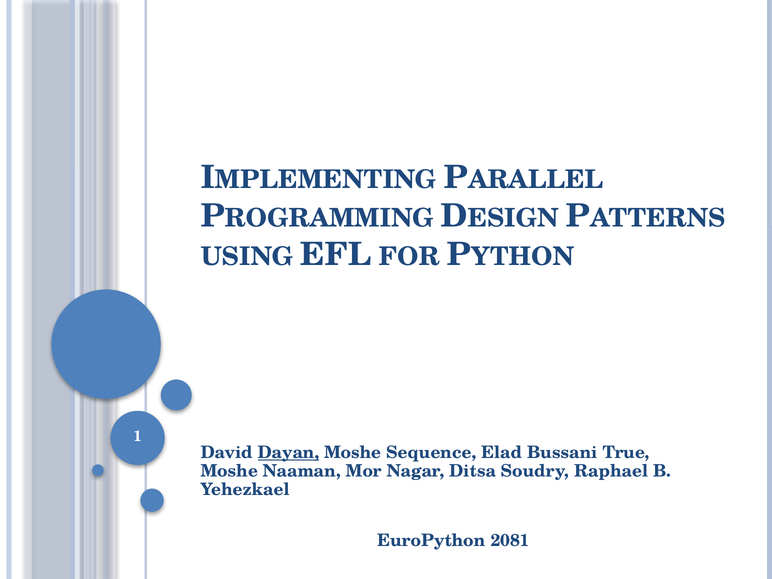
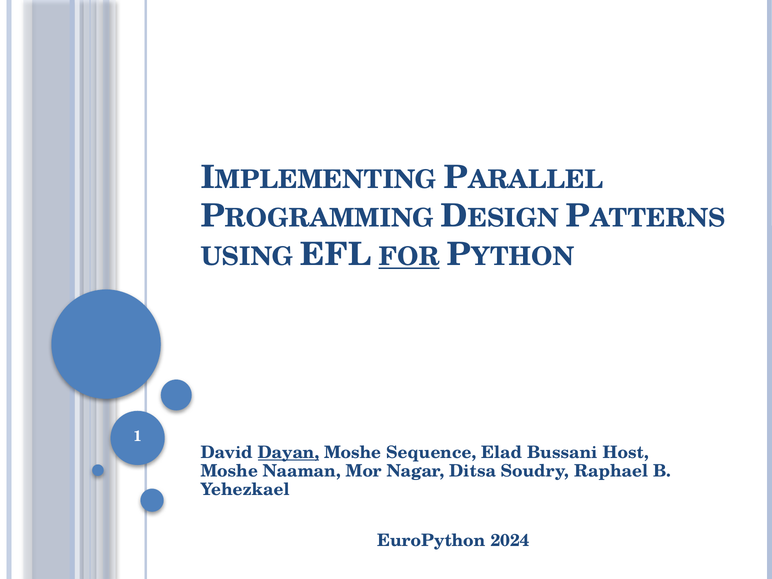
FOR underline: none -> present
True: True -> Host
2081: 2081 -> 2024
